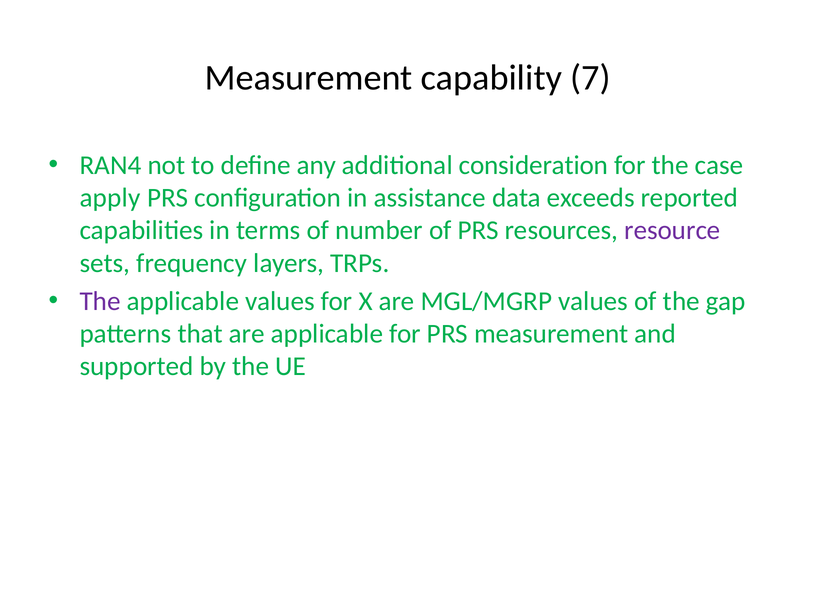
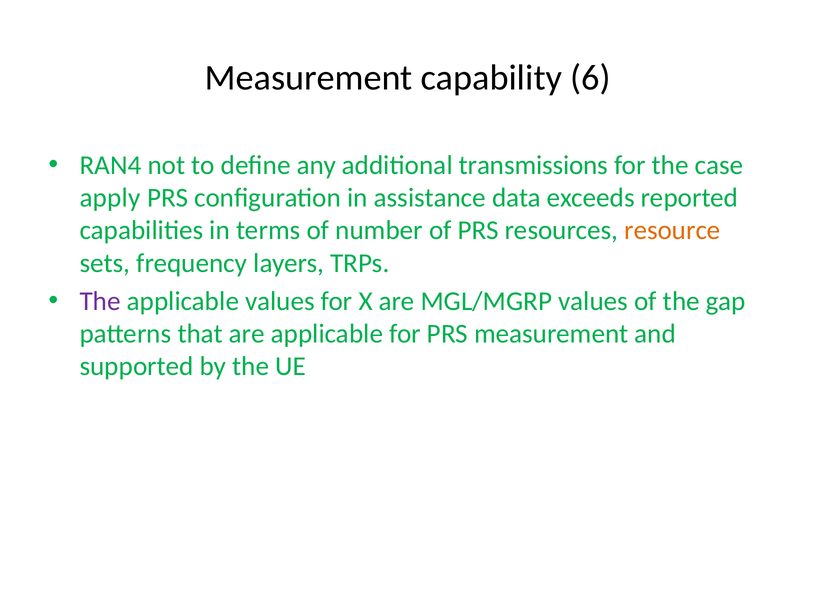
7: 7 -> 6
consideration: consideration -> transmissions
resource colour: purple -> orange
